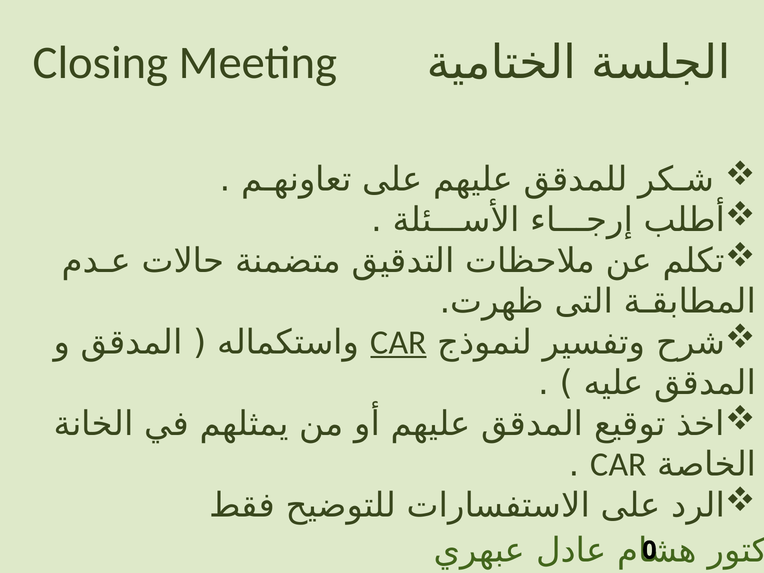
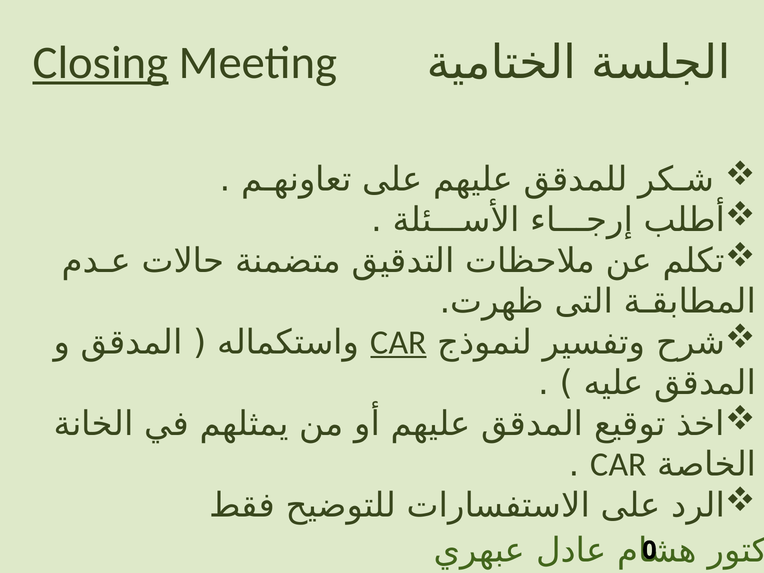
Closing underline: none -> present
